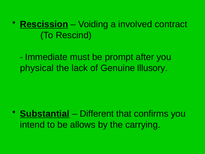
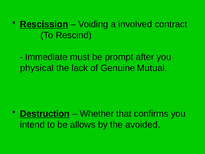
Illusory: Illusory -> Mutual
Substantial: Substantial -> Destruction
Different: Different -> Whether
carrying: carrying -> avoided
